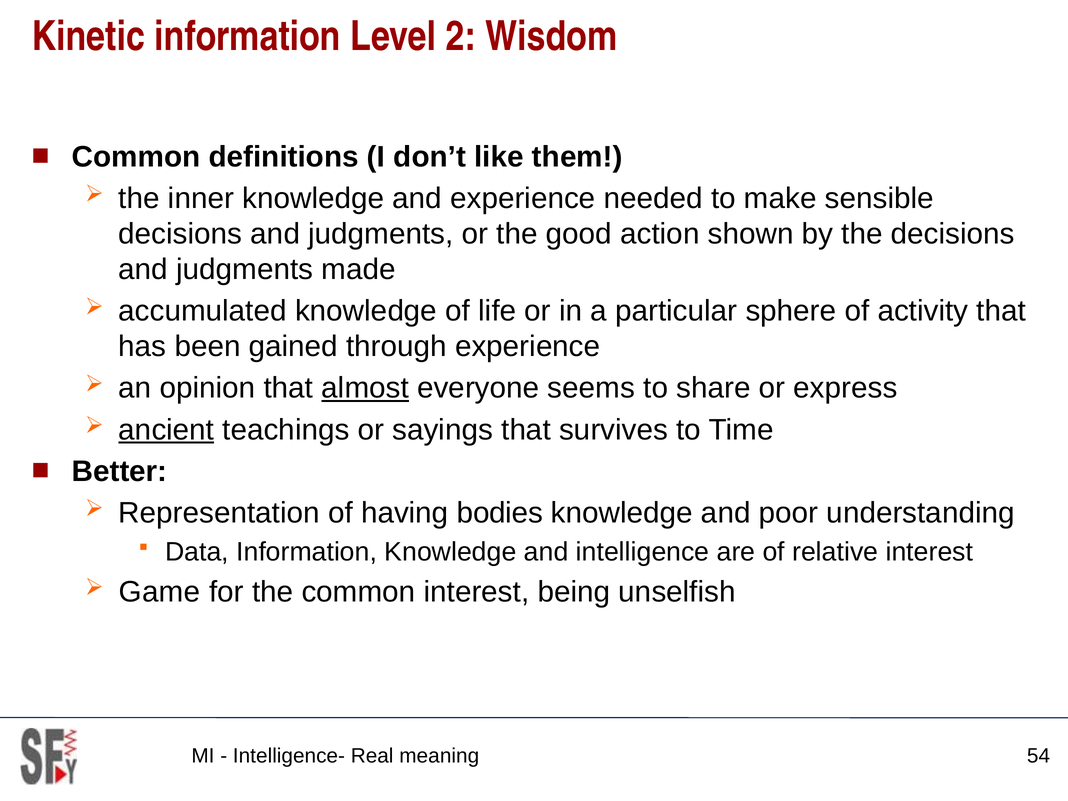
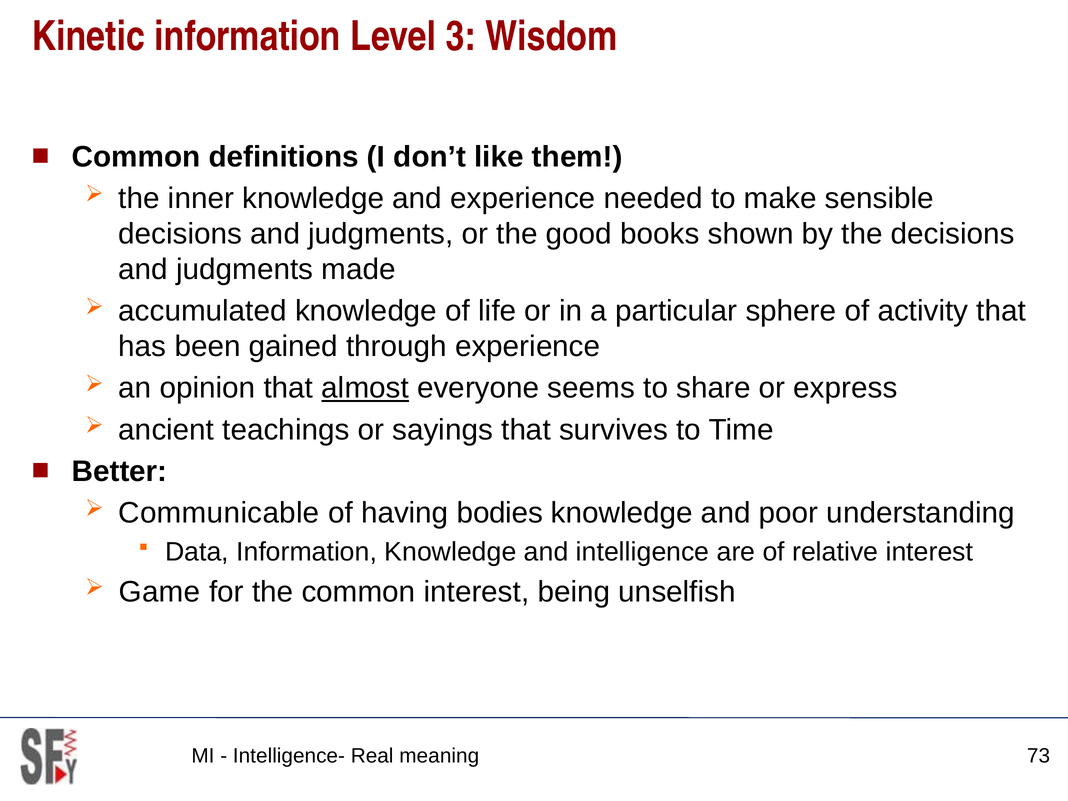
2: 2 -> 3
action: action -> books
ancient underline: present -> none
Representation: Representation -> Communicable
54: 54 -> 73
